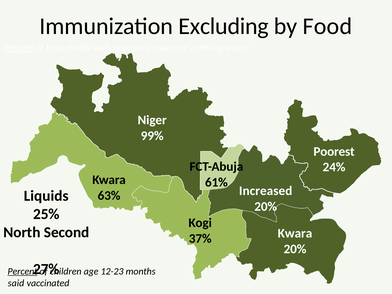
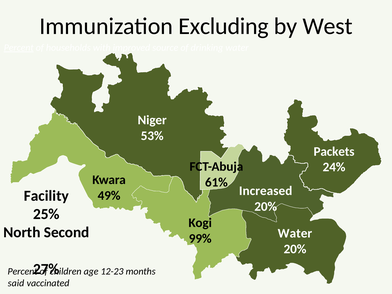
Food: Food -> West
99%: 99% -> 53%
Poorest: Poorest -> Packets
Liquids: Liquids -> Facility
63%: 63% -> 49%
Kwara at (295, 233): Kwara -> Water
37%: 37% -> 99%
Percent at (23, 271) underline: present -> none
